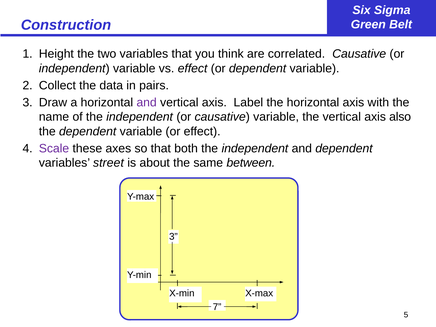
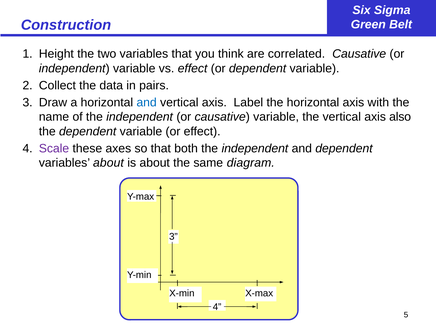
and at (147, 102) colour: purple -> blue
variables street: street -> about
between: between -> diagram
7 at (217, 307): 7 -> 4
